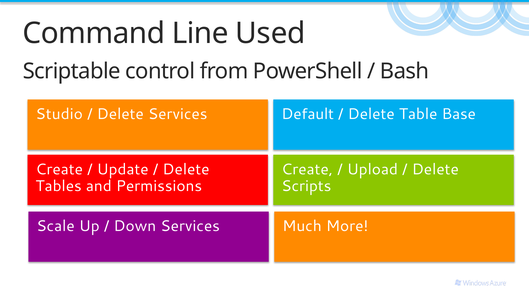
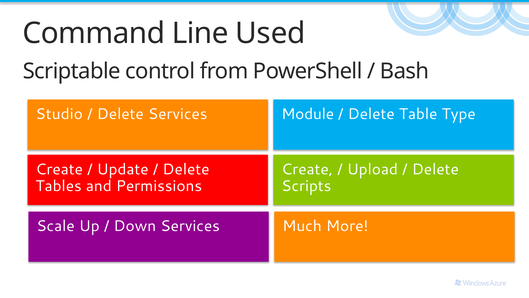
Default: Default -> Module
Base: Base -> Type
